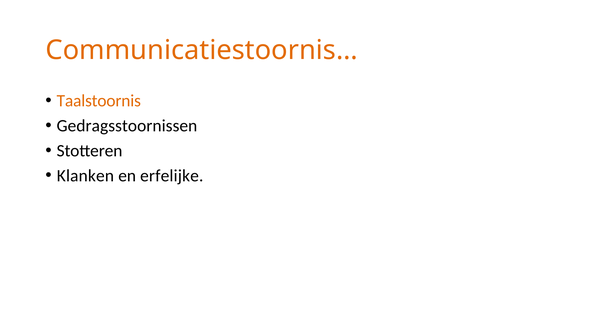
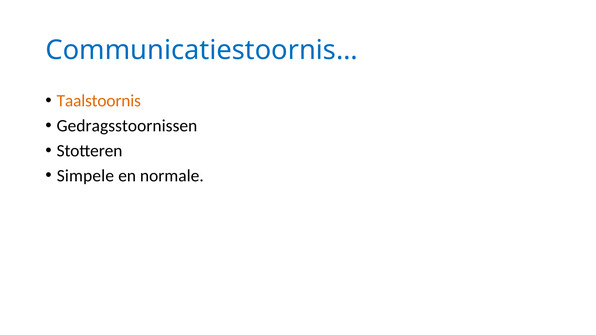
Communicatiestoornis… colour: orange -> blue
Klanken: Klanken -> Simpele
erfelijke: erfelijke -> normale
